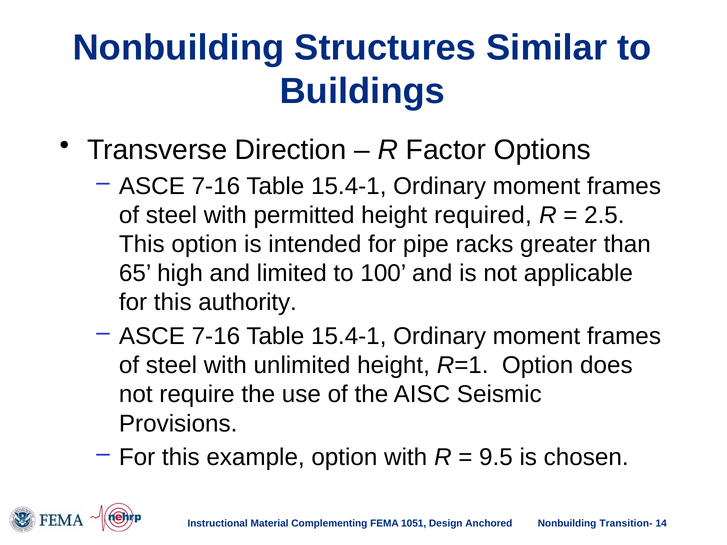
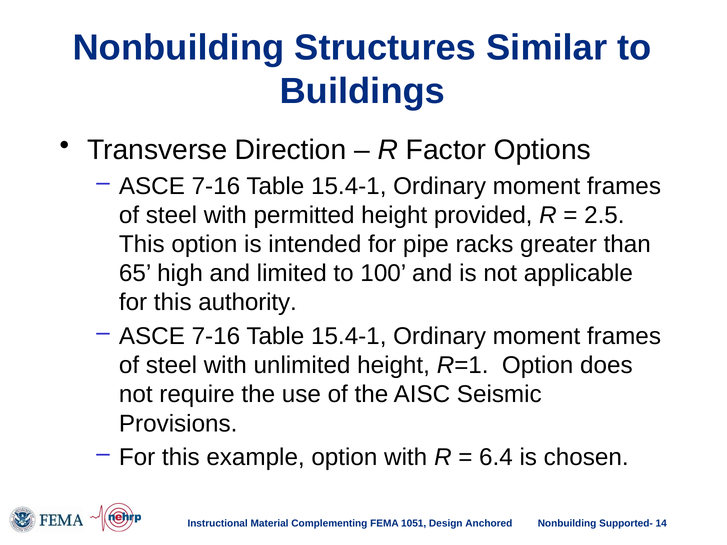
required: required -> provided
9.5: 9.5 -> 6.4
Transition-: Transition- -> Supported-
